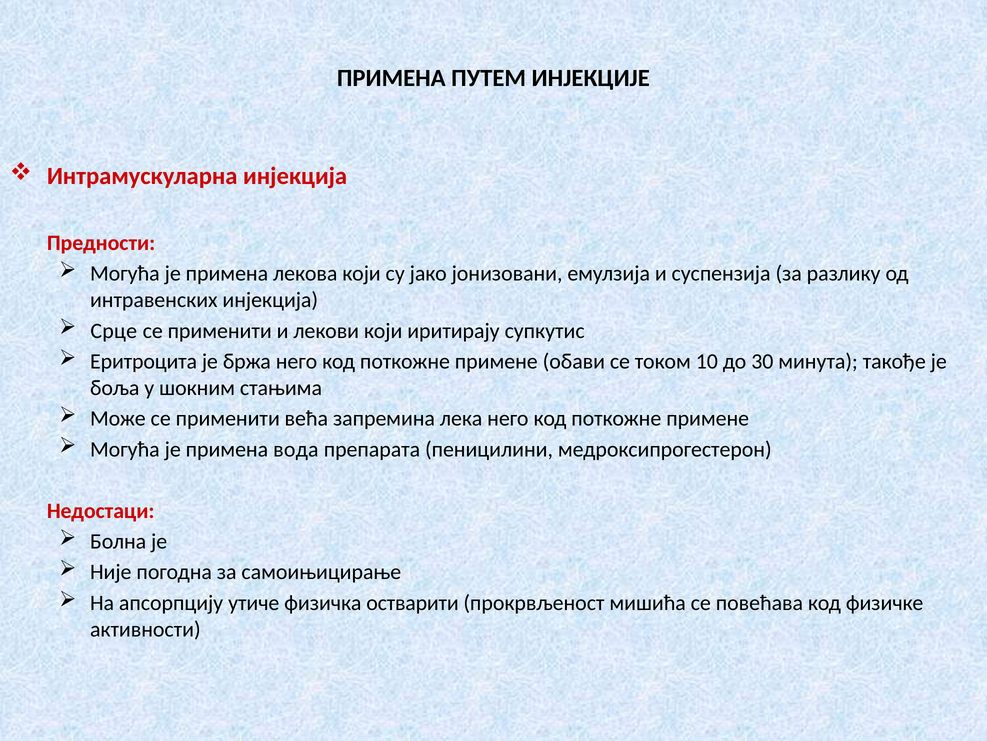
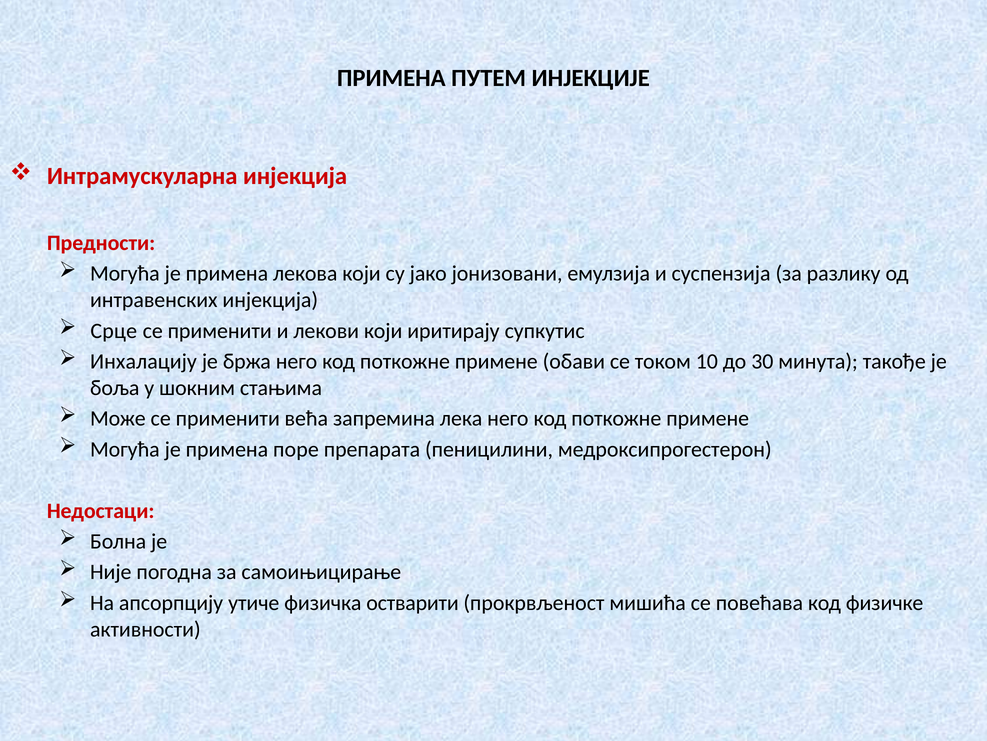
Еритроцита: Еритроцита -> Инхалацију
вода: вода -> поре
